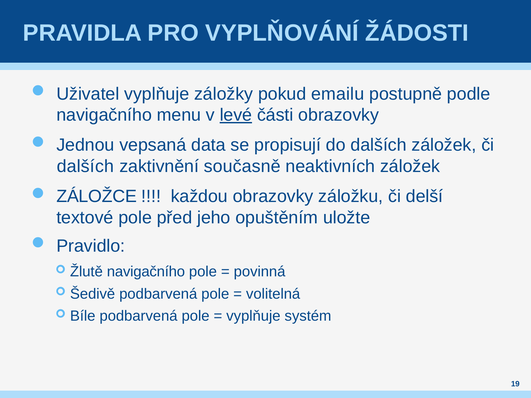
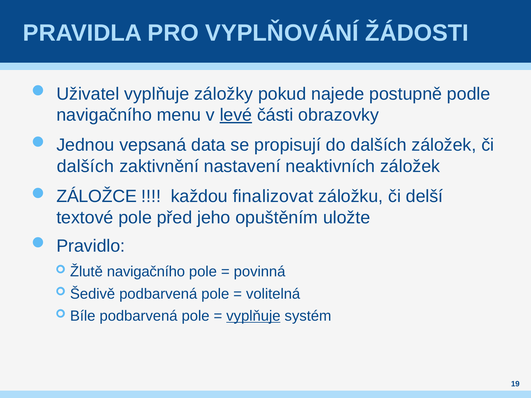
emailu: emailu -> najede
současně: současně -> nastavení
každou obrazovky: obrazovky -> finalizovat
vyplňuje at (253, 316) underline: none -> present
